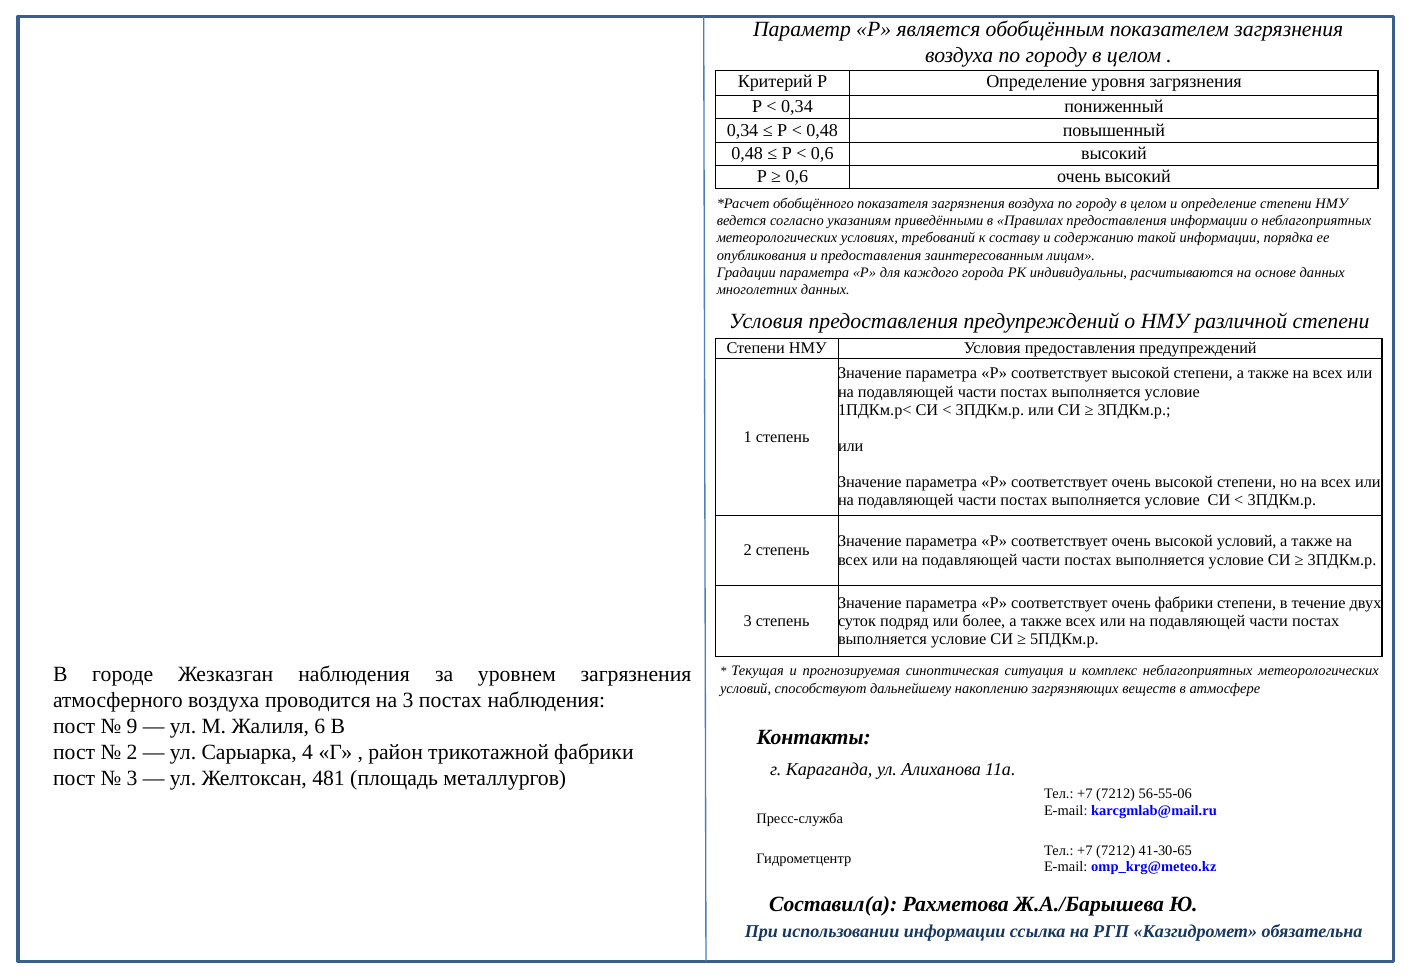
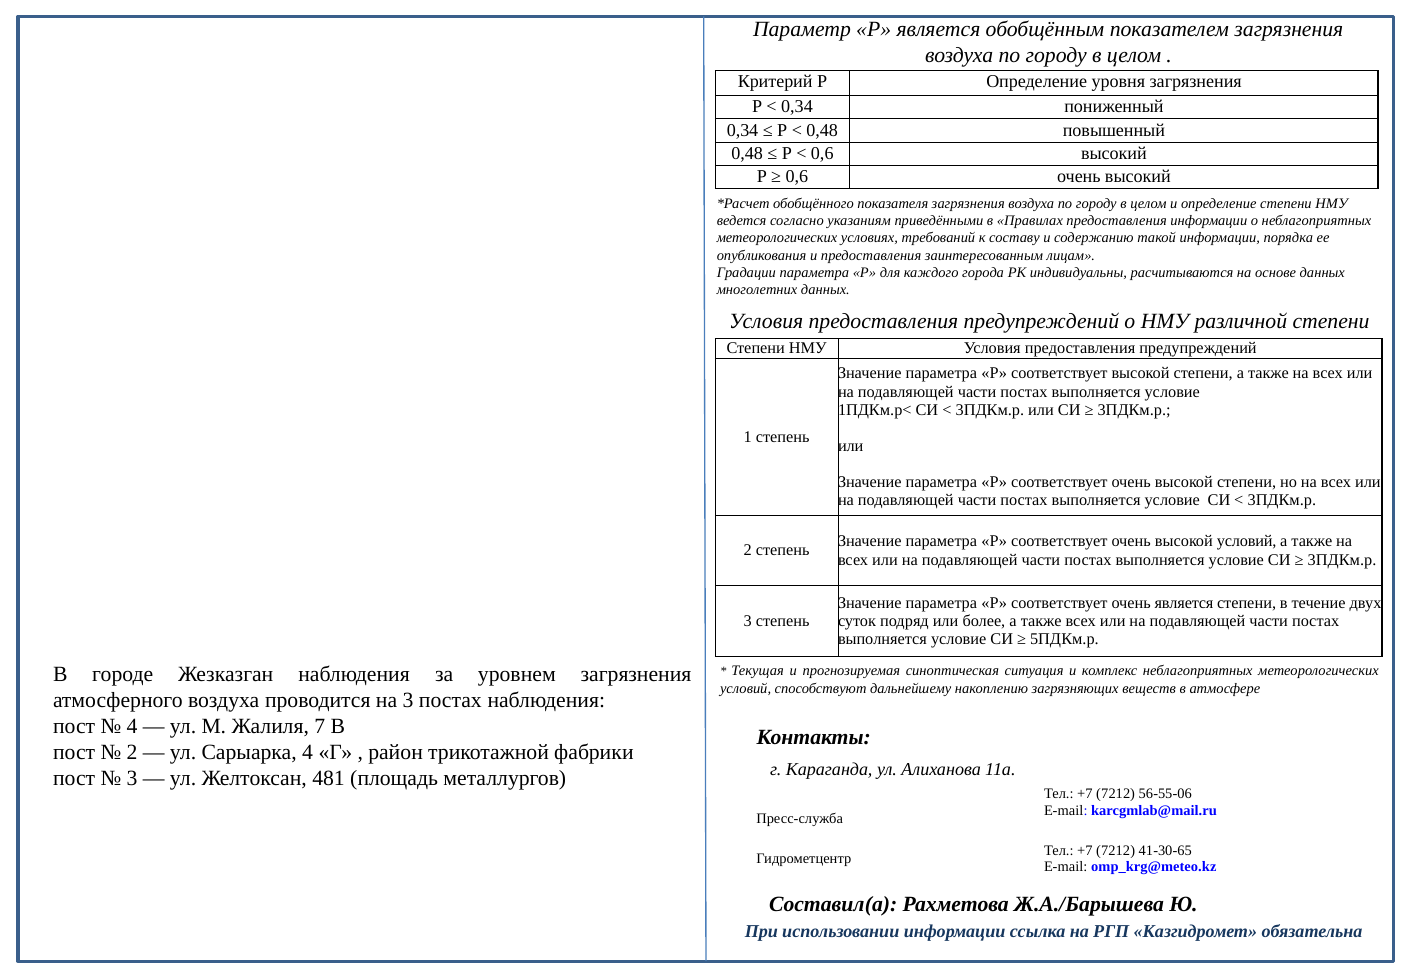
очень фабрики: фабрики -> является
9 at (132, 726): 9 -> 4
6: 6 -> 7
